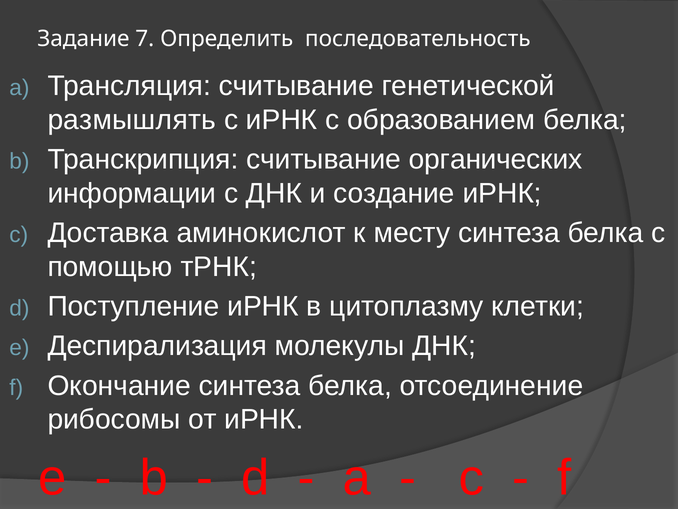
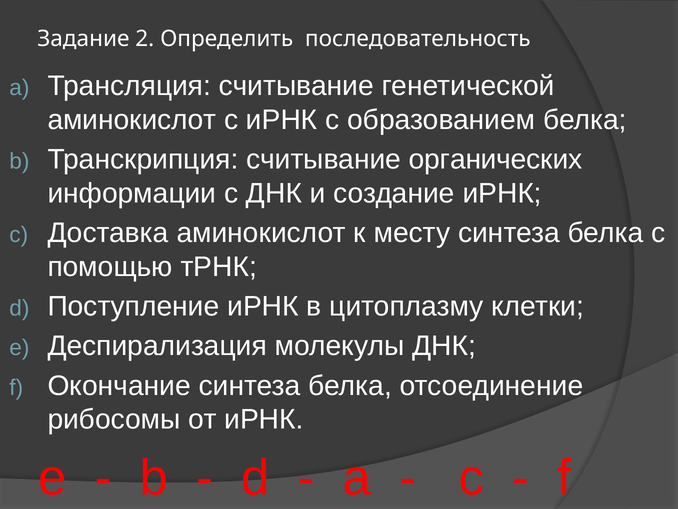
7: 7 -> 2
размышлять at (132, 120): размышлять -> аминокислот
